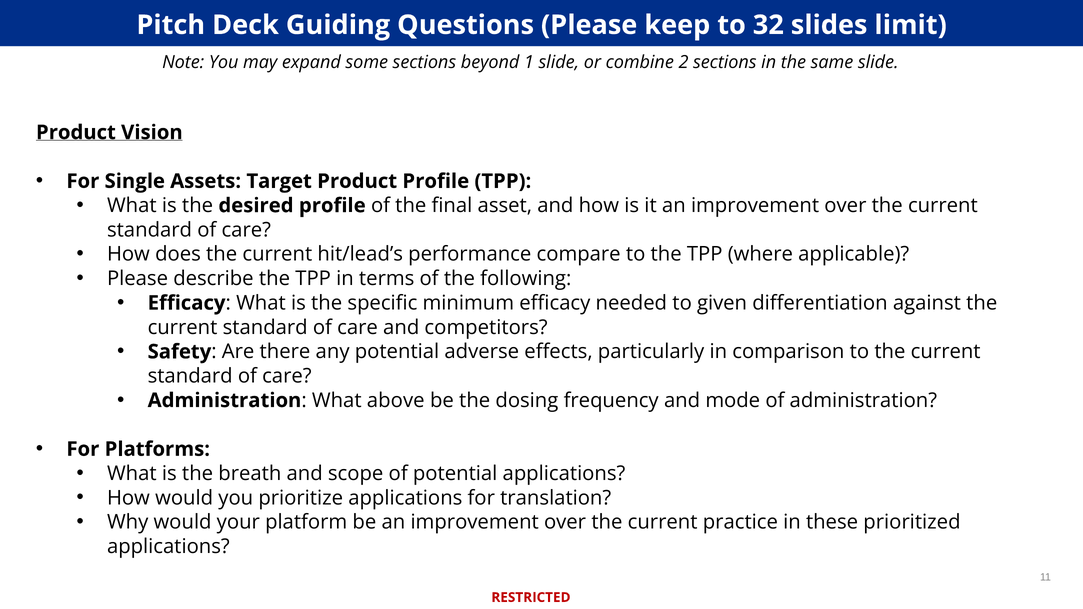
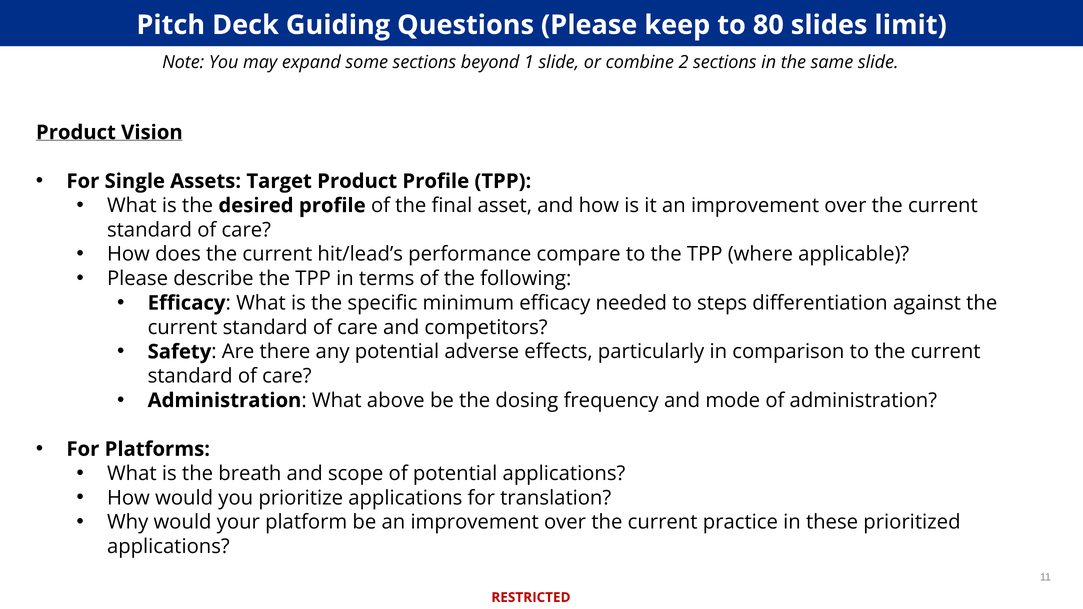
32: 32 -> 80
given: given -> steps
